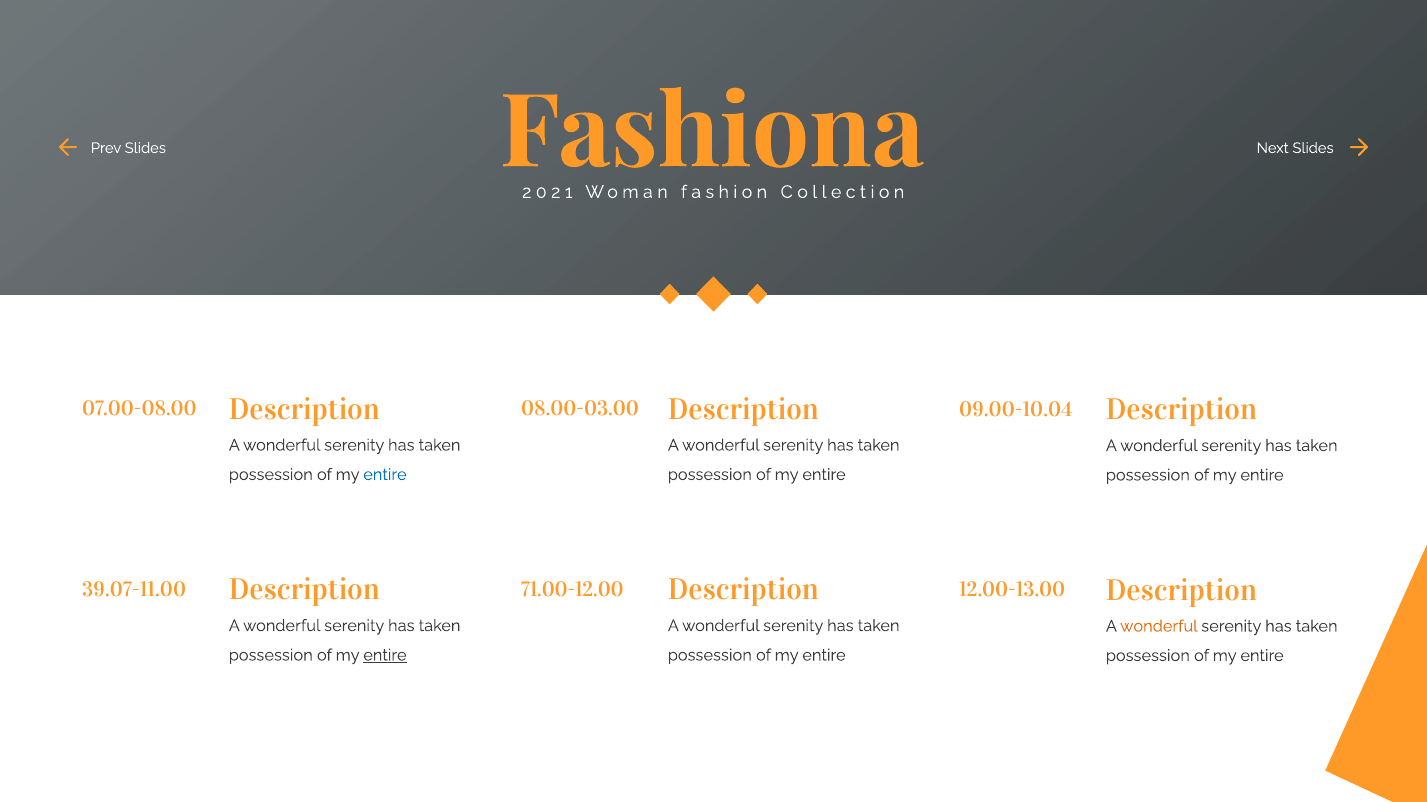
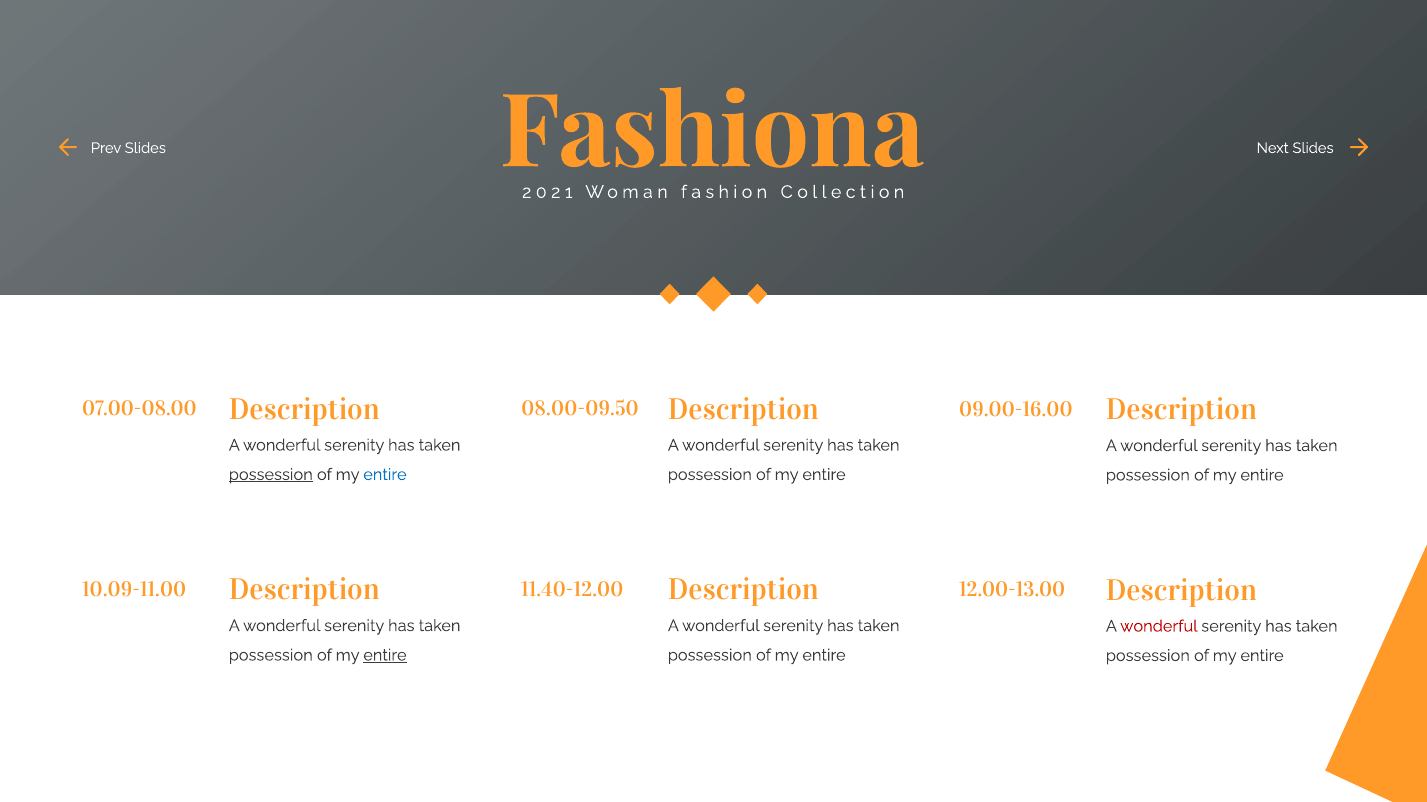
08.00-03.00: 08.00-03.00 -> 08.00-09.50
09.00-10.04: 09.00-10.04 -> 09.00-16.00
possession at (271, 475) underline: none -> present
39.07-11.00: 39.07-11.00 -> 10.09-11.00
71.00-12.00: 71.00-12.00 -> 11.40-12.00
wonderful at (1159, 627) colour: orange -> red
